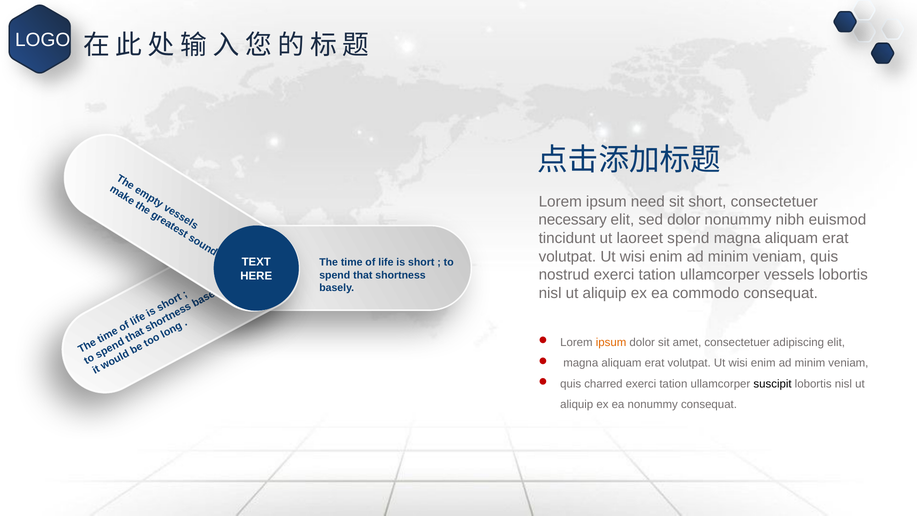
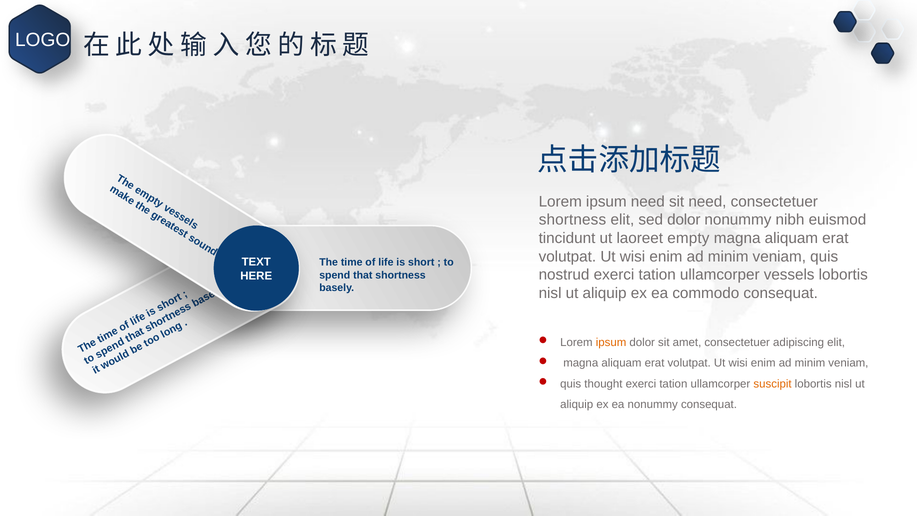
sit short: short -> need
necessary at (573, 220): necessary -> shortness
laoreet spend: spend -> empty
charred: charred -> thought
suscipit colour: black -> orange
